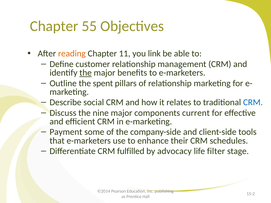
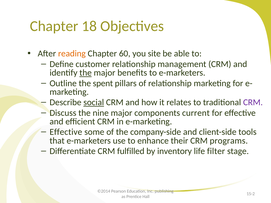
55: 55 -> 18
11: 11 -> 60
link: link -> site
social underline: none -> present
CRM at (253, 102) colour: blue -> purple
Payment at (66, 132): Payment -> Effective
schedules: schedules -> programs
advocacy: advocacy -> inventory
